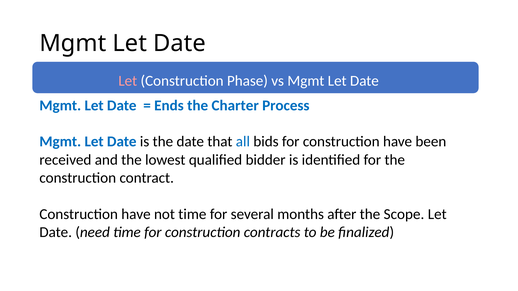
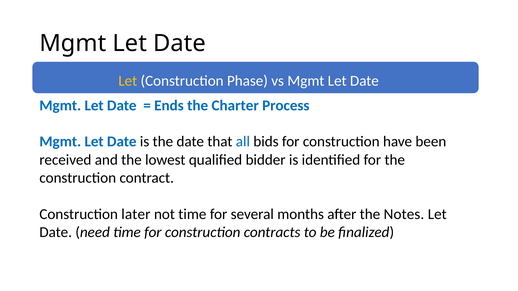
Let at (128, 81) colour: pink -> yellow
have at (136, 214): have -> later
Scope: Scope -> Notes
